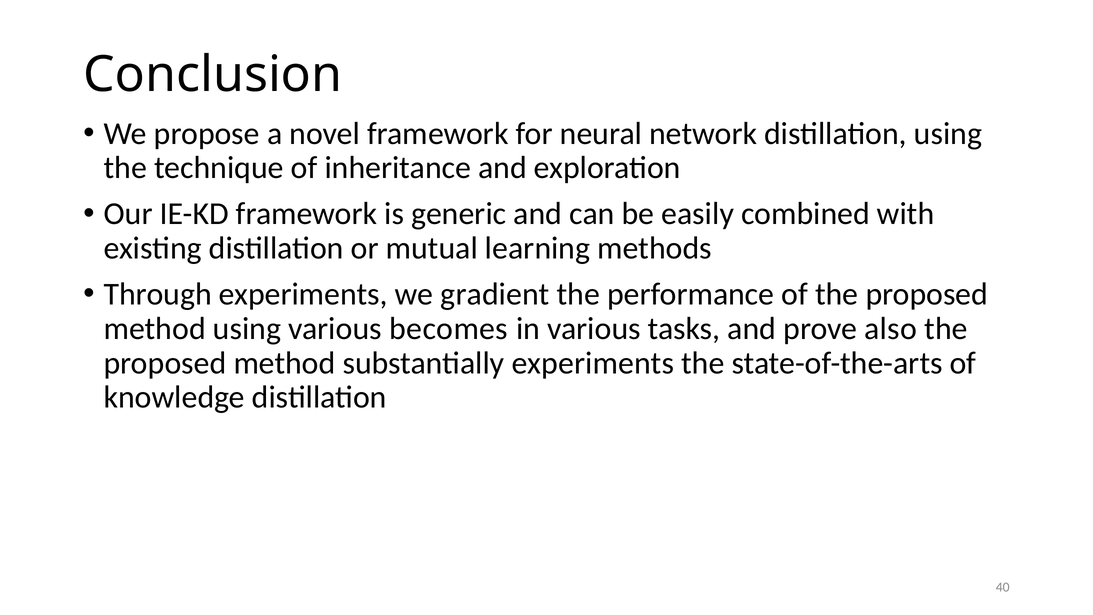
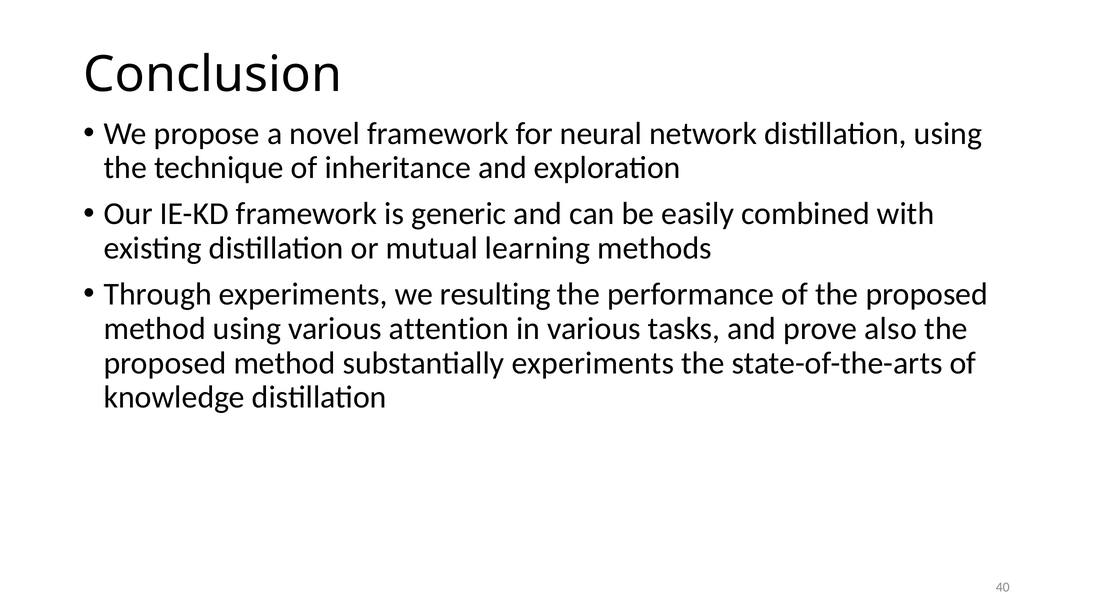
gradient: gradient -> resulting
becomes: becomes -> attention
